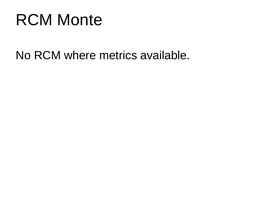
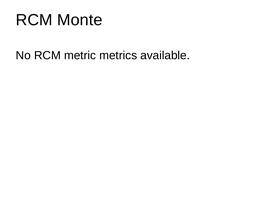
where: where -> metric
